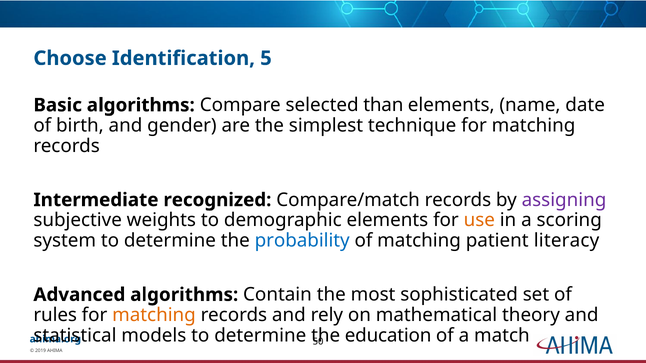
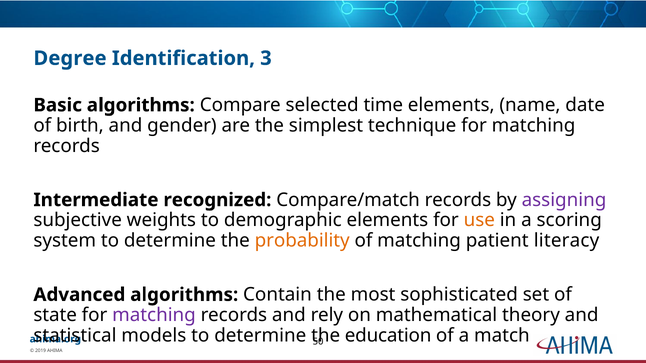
Choose: Choose -> Degree
5: 5 -> 3
than: than -> time
probability colour: blue -> orange
rules: rules -> state
matching at (154, 315) colour: orange -> purple
